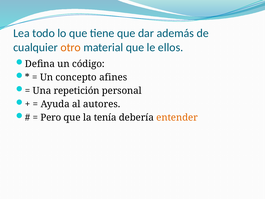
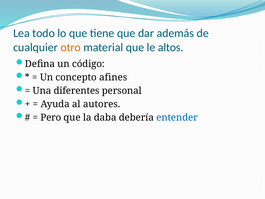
ellos: ellos -> altos
repetición: repetición -> diferentes
tenía: tenía -> daba
entender colour: orange -> blue
